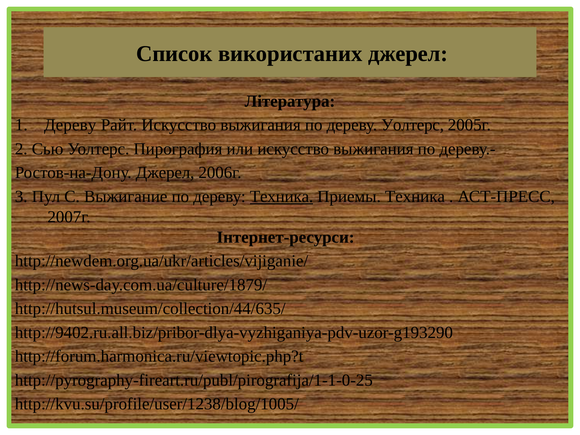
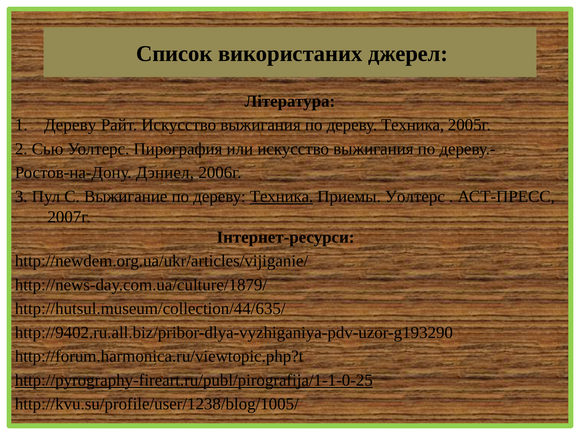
выжигания по дереву Уолтерс: Уолтерс -> Техника
Ростов-на-Дону Джерел: Джерел -> Дэниел
Приемы Техника: Техника -> Уолтерс
http://pyrography-fireart.ru/publ/pirografija/1-1-0-25 underline: none -> present
